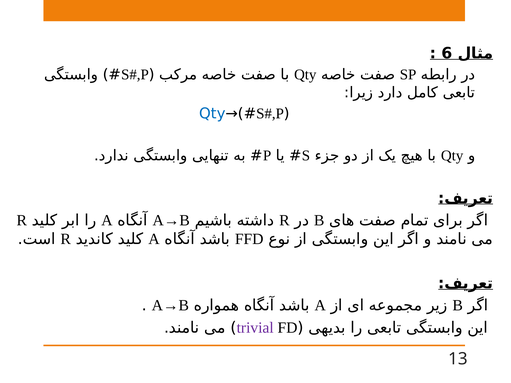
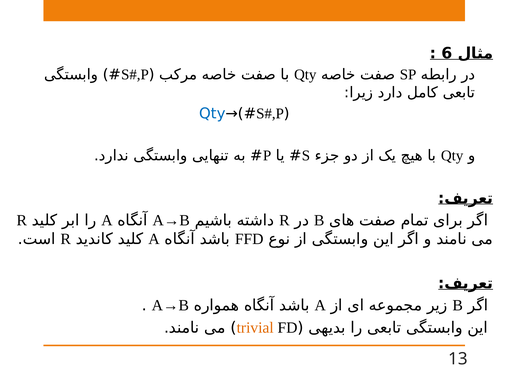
trivial colour: purple -> orange
